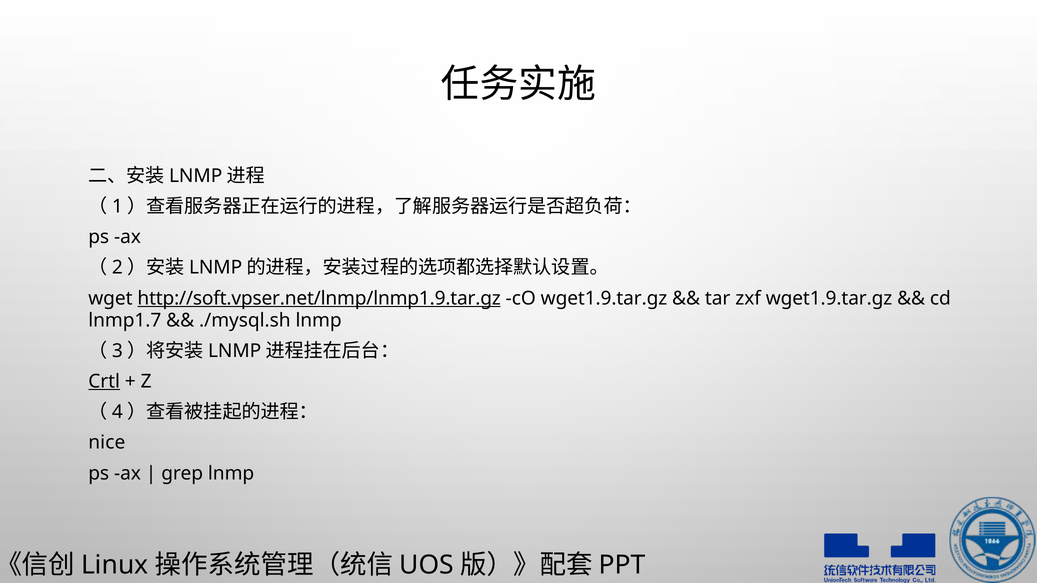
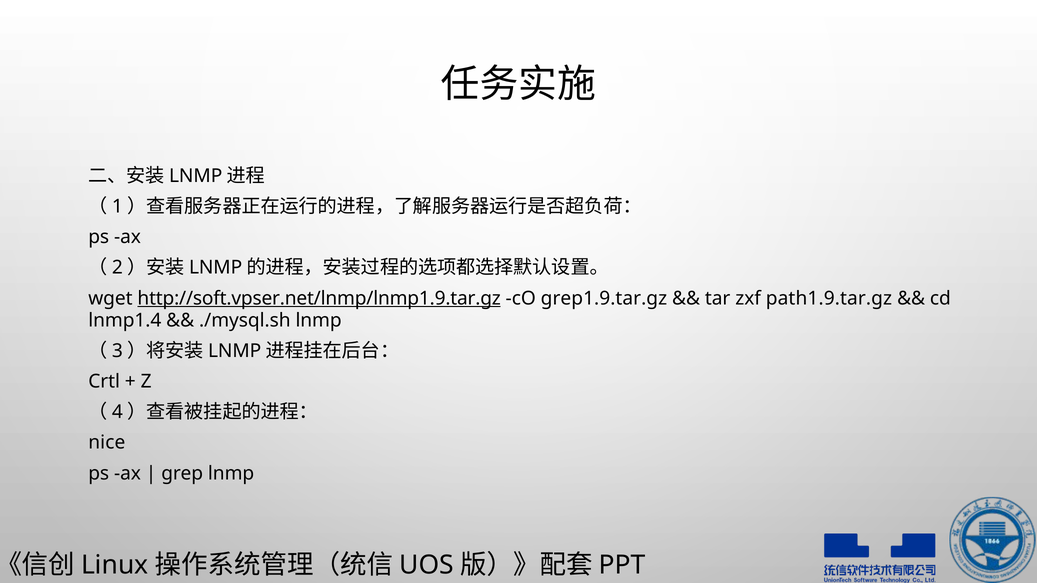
cO wget1.9.tar.gz: wget1.9.tar.gz -> grep1.9.tar.gz
zxf wget1.9.tar.gz: wget1.9.tar.gz -> path1.9.tar.gz
lnmp1.7: lnmp1.7 -> lnmp1.4
Crtl underline: present -> none
